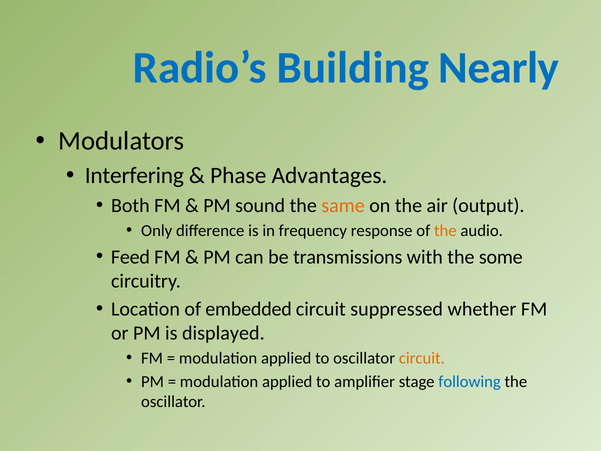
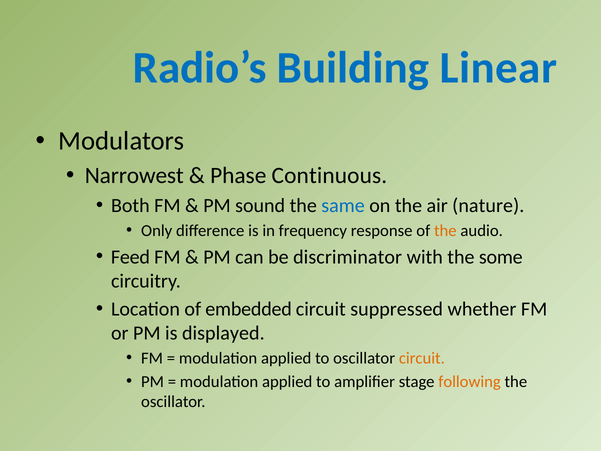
Nearly: Nearly -> Linear
Interfering: Interfering -> Narrowest
Advantages: Advantages -> Continuous
same colour: orange -> blue
output: output -> nature
transmissions: transmissions -> discriminator
following colour: blue -> orange
